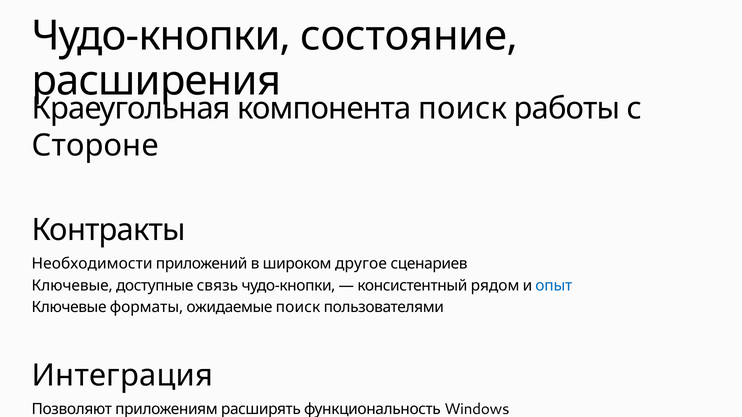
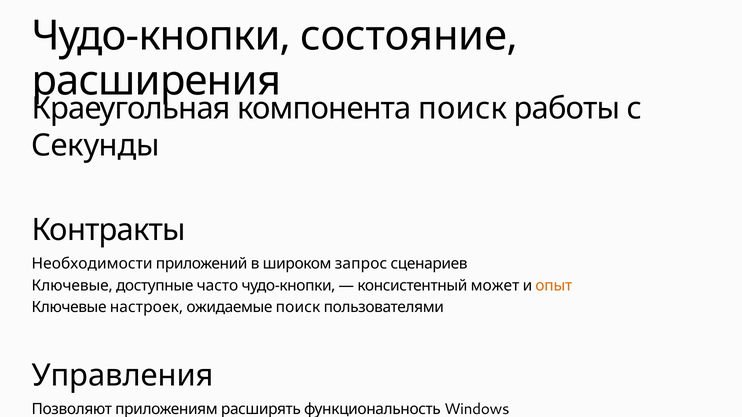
Стороне: Стороне -> Секунды
другое: другое -> запрос
связь: связь -> часто
рядом: рядом -> может
опыт colour: blue -> orange
форматы: форматы -> настроек
Интеграция: Интеграция -> Управления
